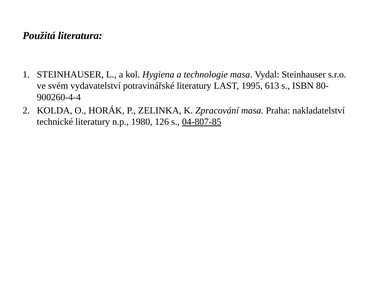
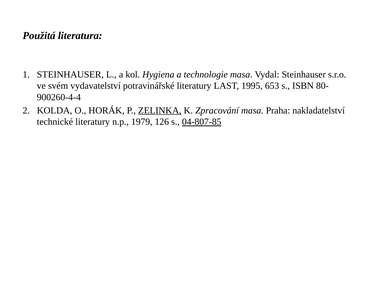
613: 613 -> 653
ZELINKA underline: none -> present
1980: 1980 -> 1979
